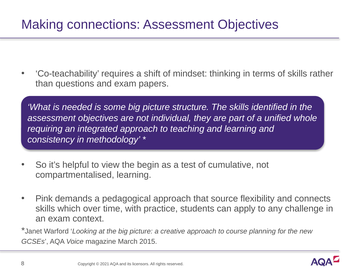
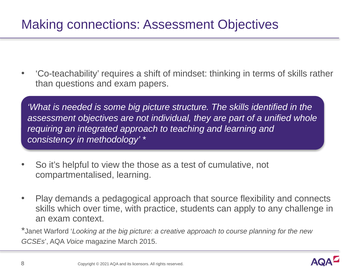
begin: begin -> those
Pink: Pink -> Play
